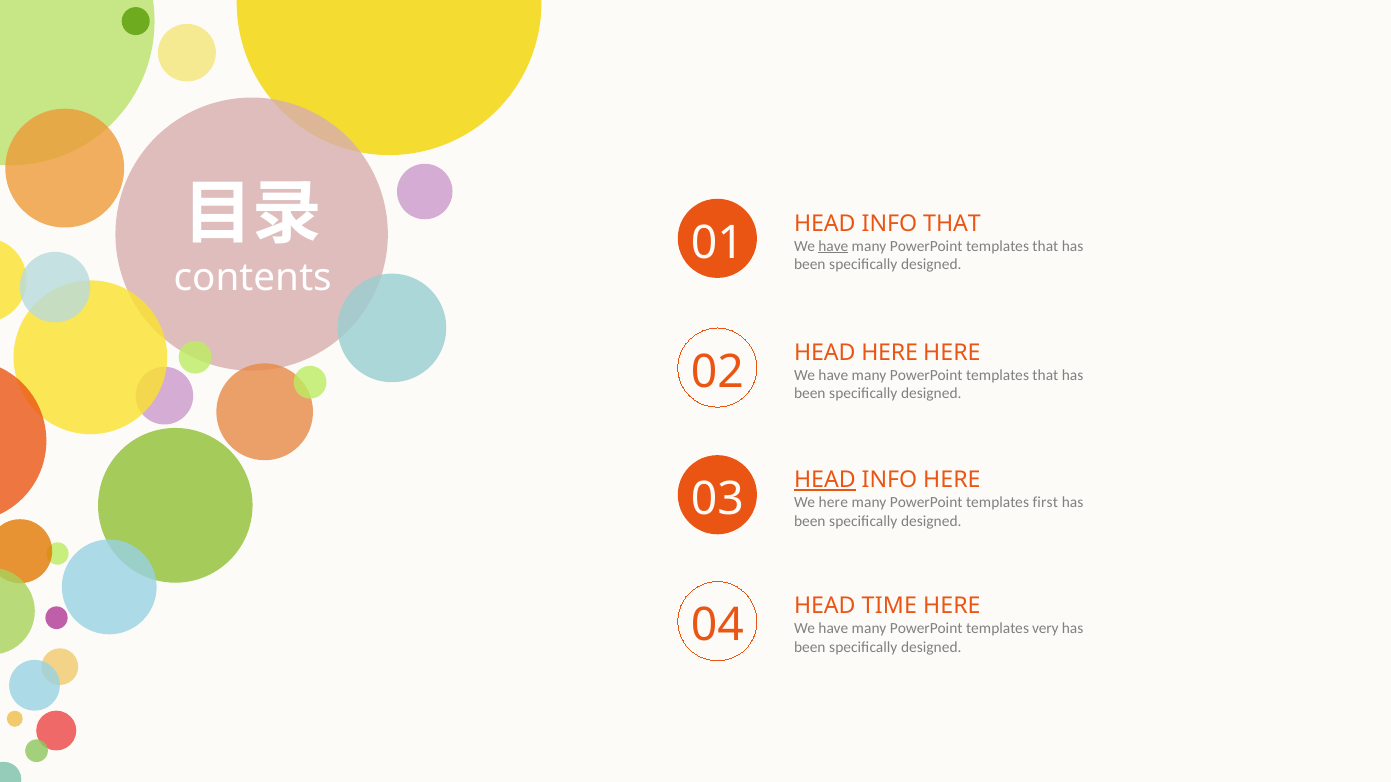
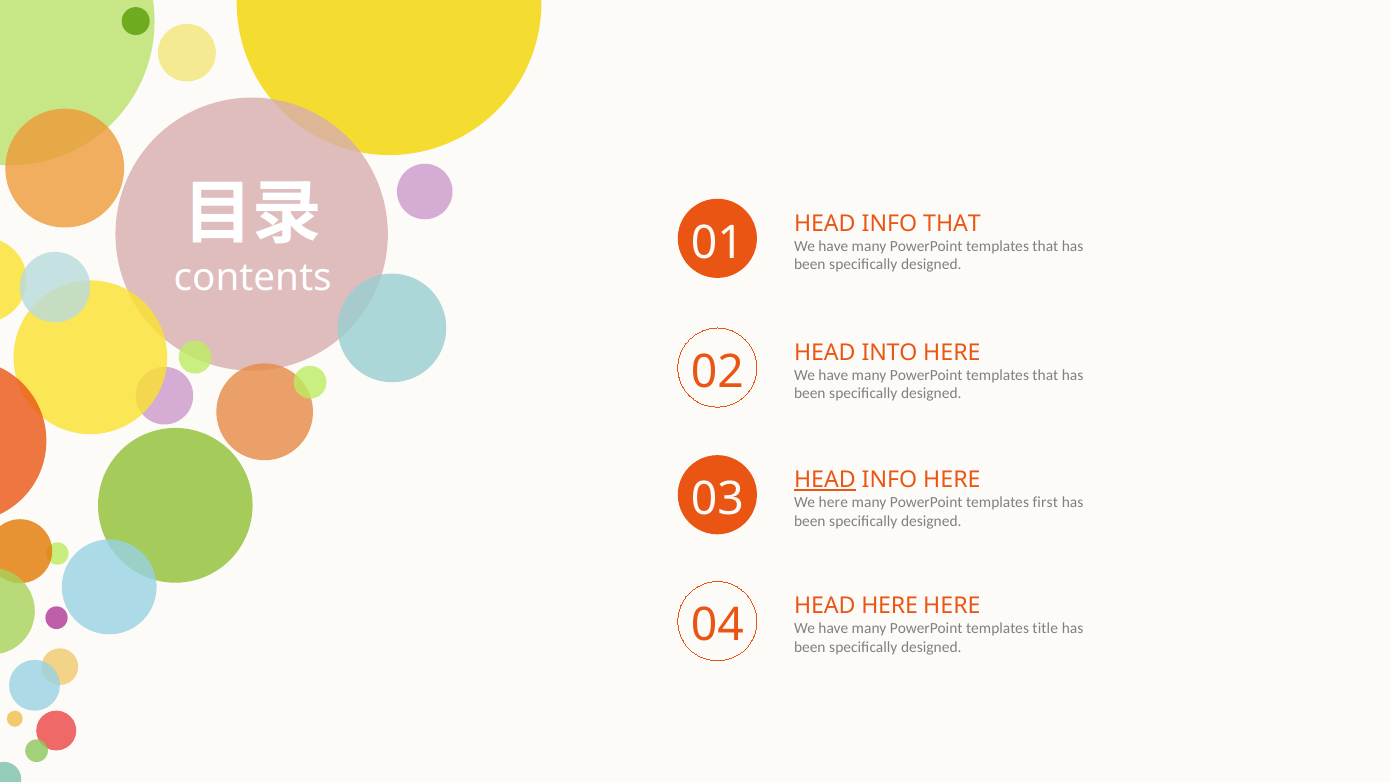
have at (833, 246) underline: present -> none
HEAD HERE: HERE -> INTO
HEAD TIME: TIME -> HERE
very: very -> title
